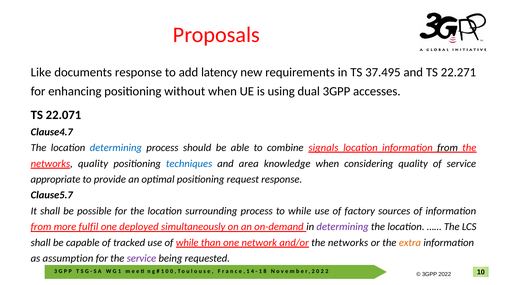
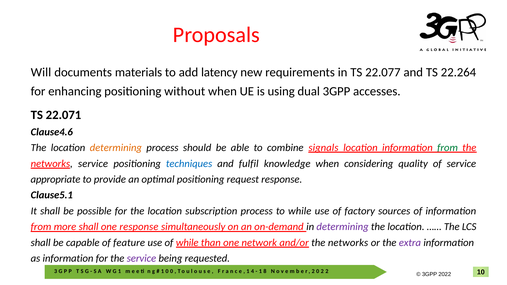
Like: Like -> Will
documents response: response -> materials
37.495: 37.495 -> 22.077
22.271: 22.271 -> 22.264
Clause4.7: Clause4.7 -> Clause4.6
determining at (116, 148) colour: blue -> orange
from at (448, 148) colour: black -> green
networks quality: quality -> service
area: area -> fulfil
Clause5.7: Clause5.7 -> Clause5.1
surrounding: surrounding -> subscription
more fulfil: fulfil -> shall
one deployed: deployed -> response
tracked: tracked -> feature
extra colour: orange -> purple
as assumption: assumption -> information
